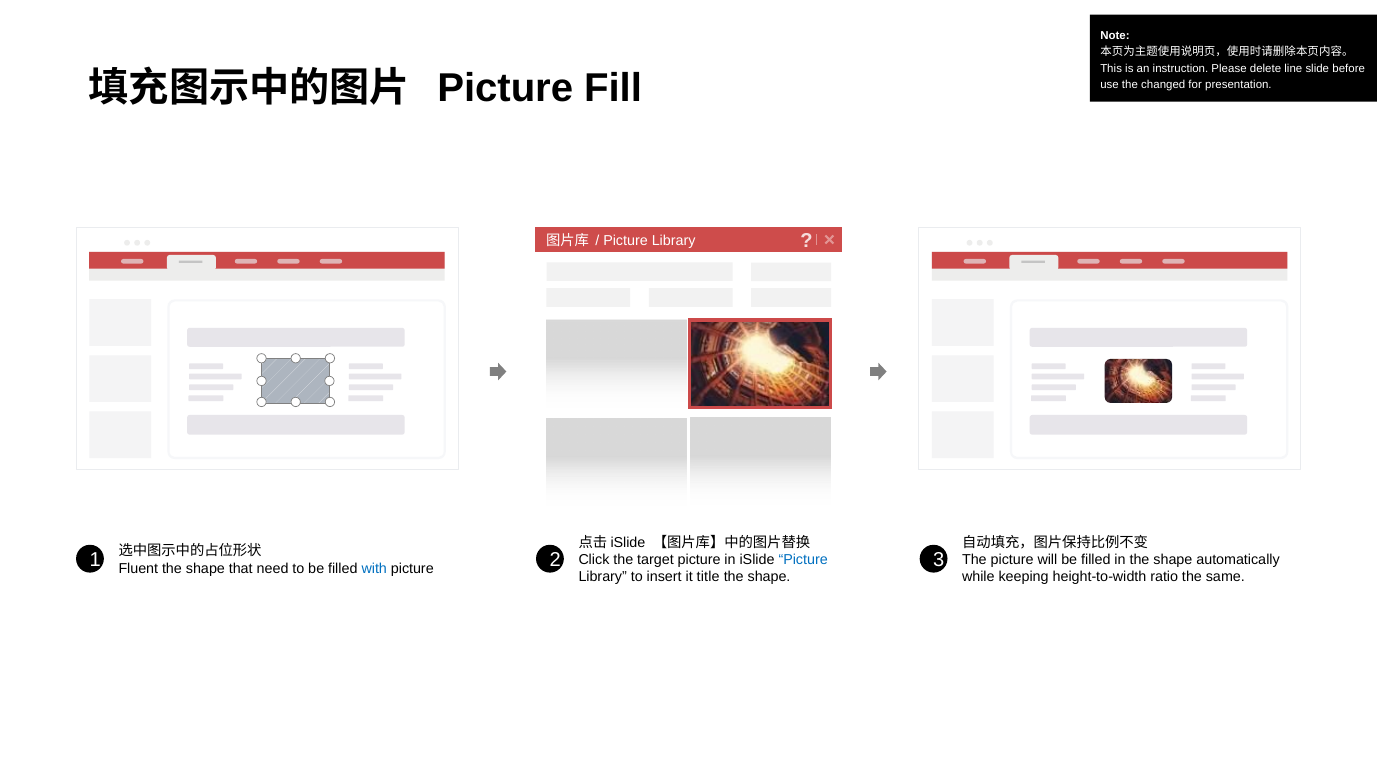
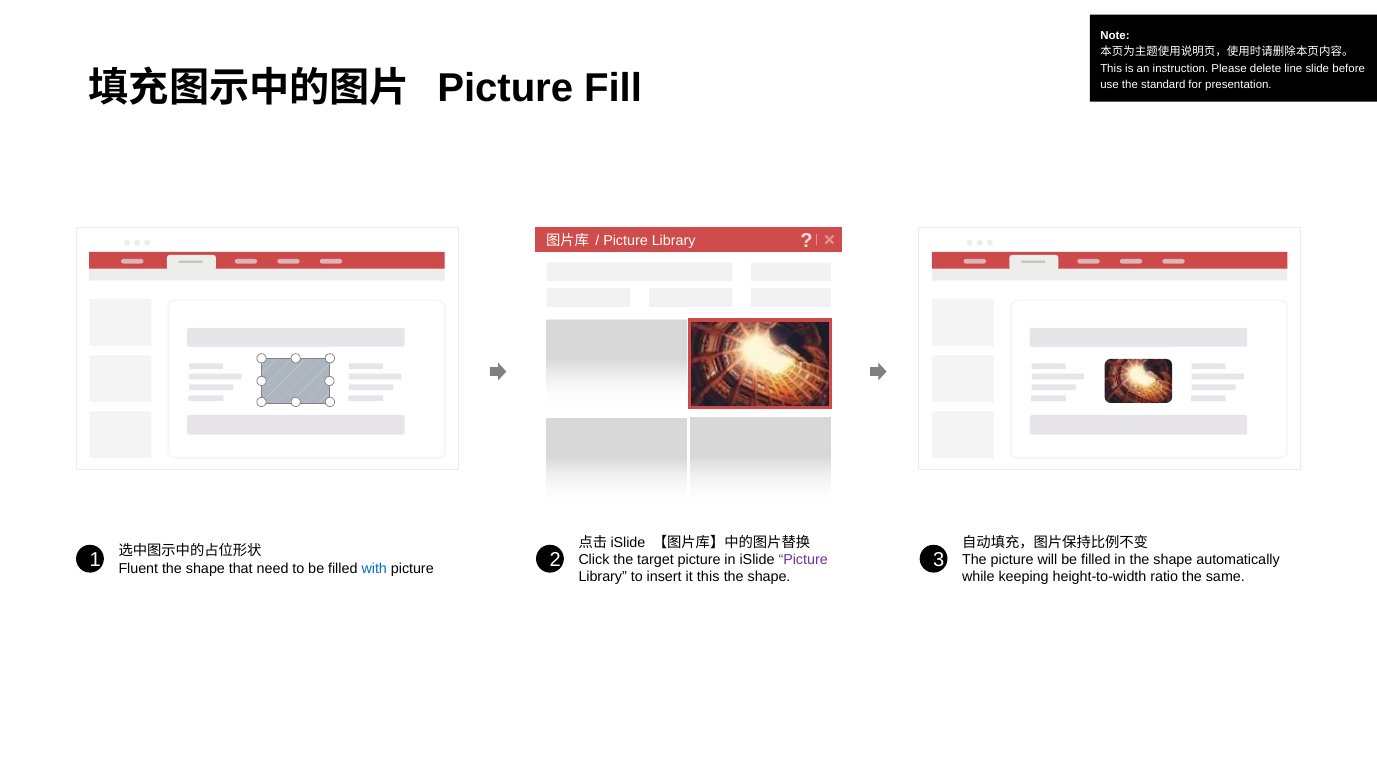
changed: changed -> standard
Picture at (803, 559) colour: blue -> purple
it title: title -> this
